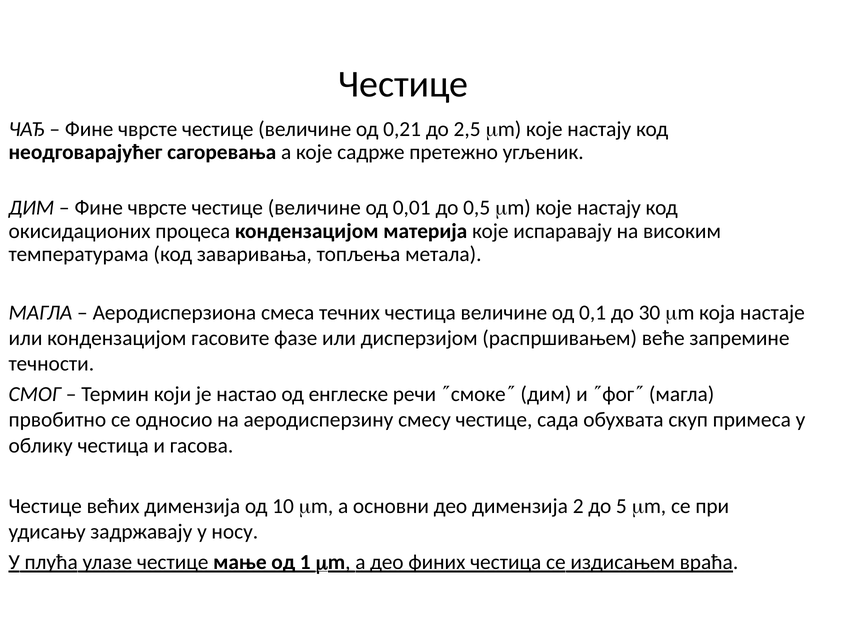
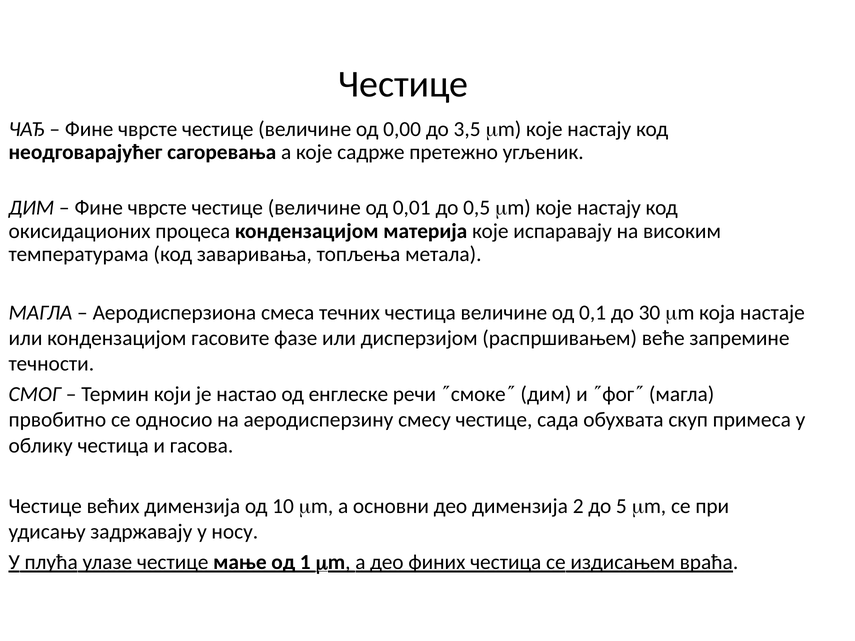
0,21: 0,21 -> 0,00
2,5: 2,5 -> 3,5
